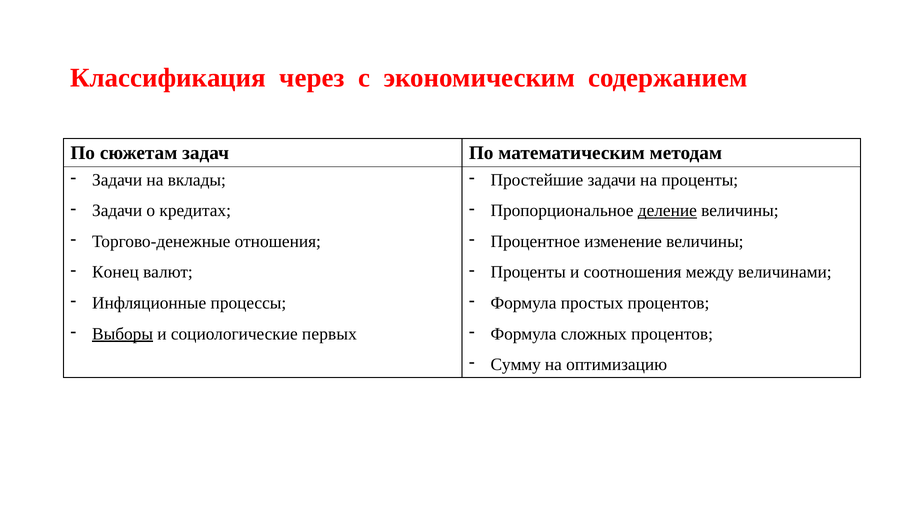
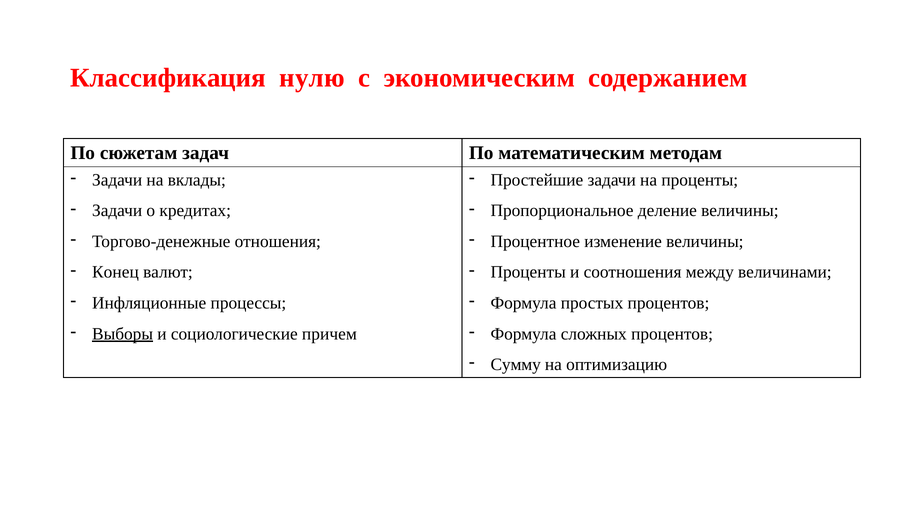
через: через -> нулю
деление underline: present -> none
первых: первых -> причем
